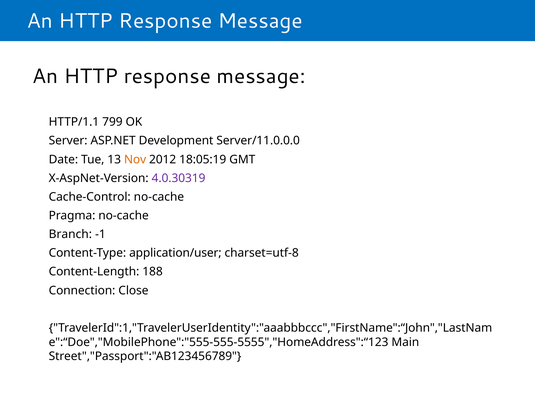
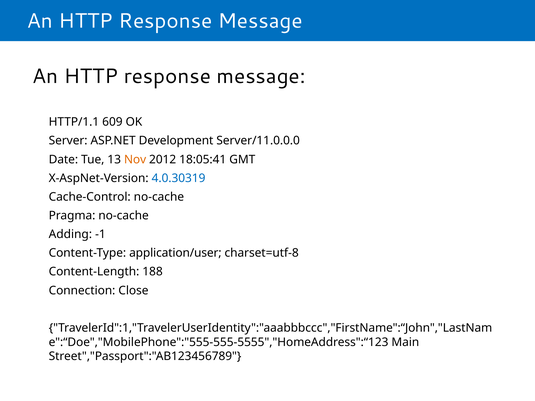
799: 799 -> 609
18:05:19: 18:05:19 -> 18:05:41
4.0.30319 colour: purple -> blue
Branch: Branch -> Adding
